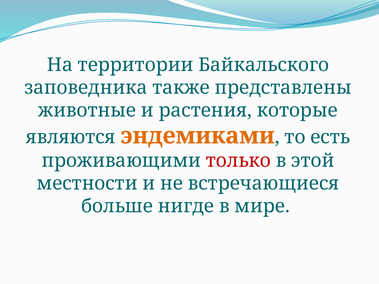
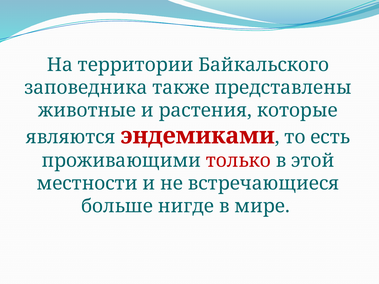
эндемиками colour: orange -> red
